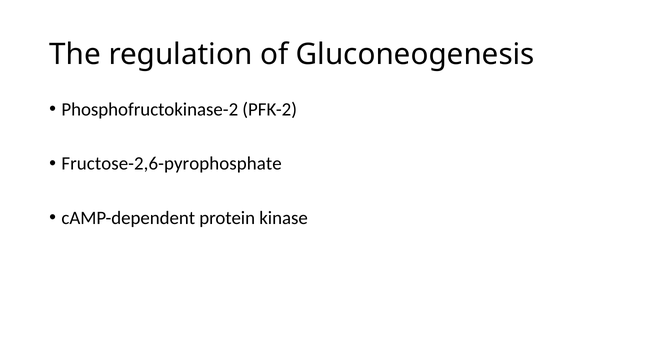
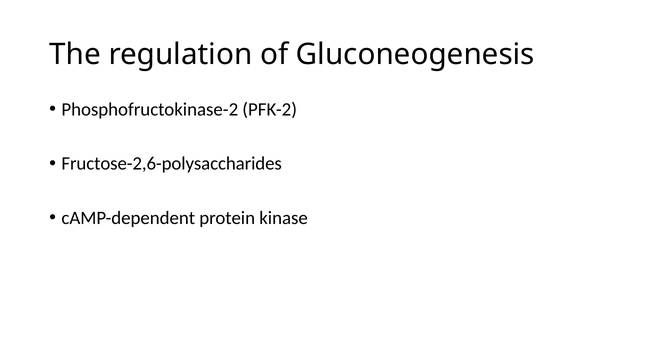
Fructose-2,6-pyrophosphate: Fructose-2,6-pyrophosphate -> Fructose-2,6-polysaccharides
